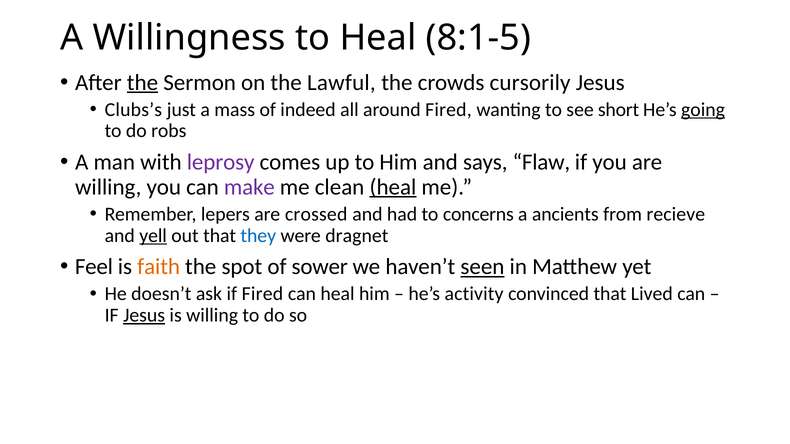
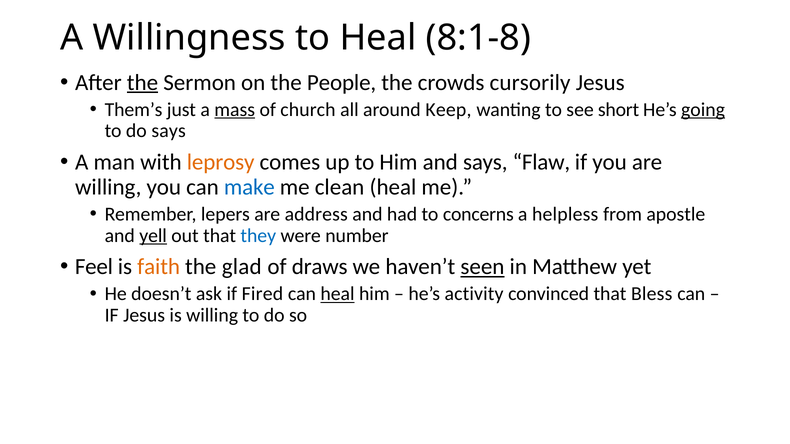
8:1-5: 8:1-5 -> 8:1-8
Lawful: Lawful -> People
Clubs’s: Clubs’s -> Them’s
mass underline: none -> present
indeed: indeed -> church
around Fired: Fired -> Keep
do robs: robs -> says
leprosy colour: purple -> orange
make colour: purple -> blue
heal at (393, 187) underline: present -> none
crossed: crossed -> address
ancients: ancients -> helpless
recieve: recieve -> apostle
dragnet: dragnet -> number
spot: spot -> glad
sower: sower -> draws
heal at (338, 294) underline: none -> present
Lived: Lived -> Bless
Jesus at (144, 316) underline: present -> none
